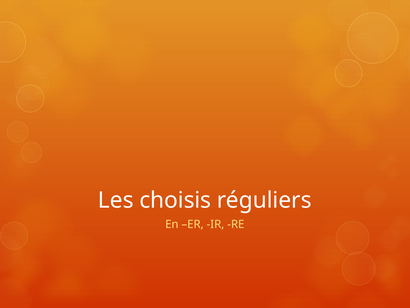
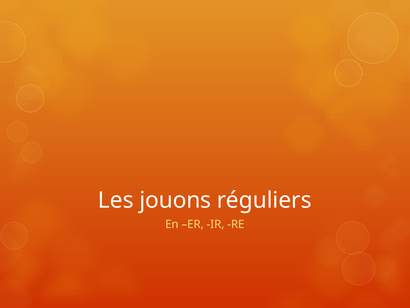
choisis: choisis -> jouons
